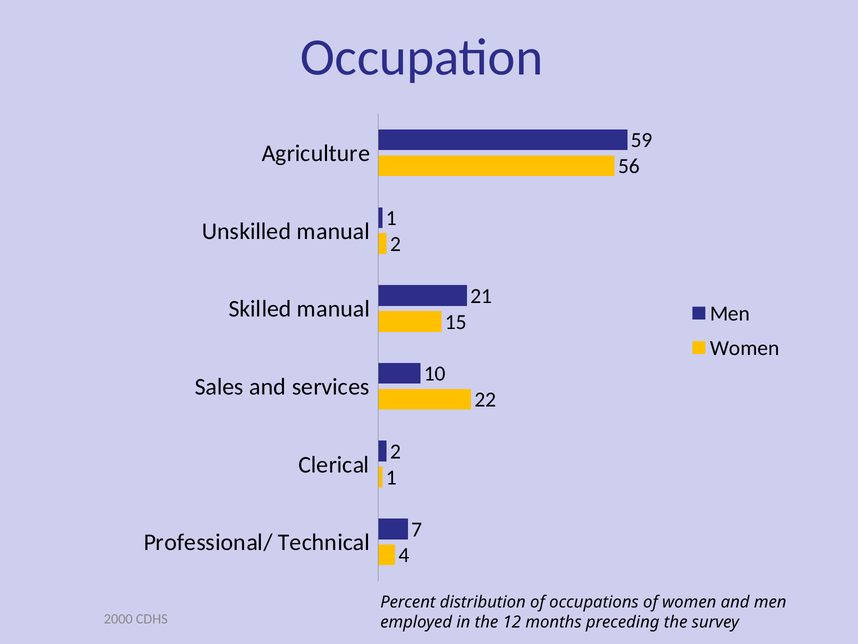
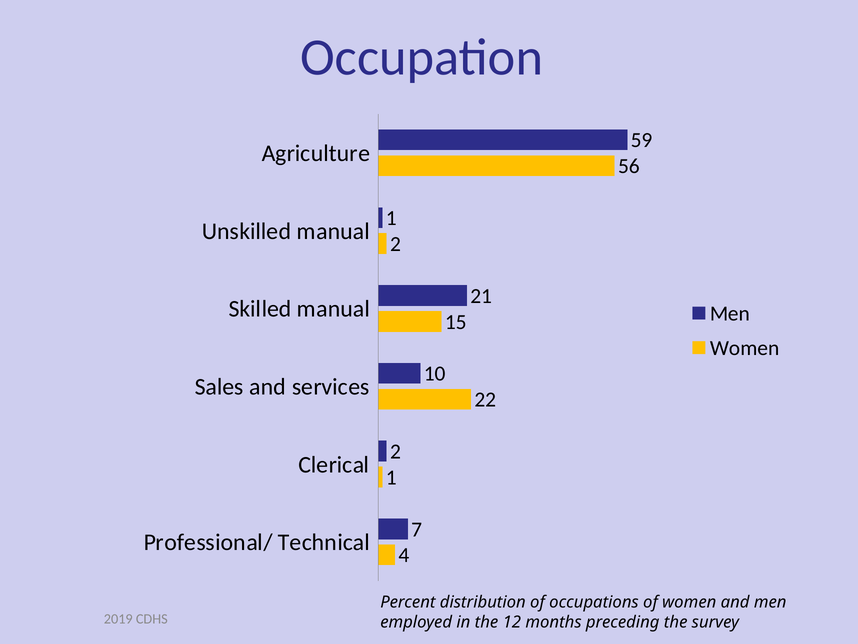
2000: 2000 -> 2019
